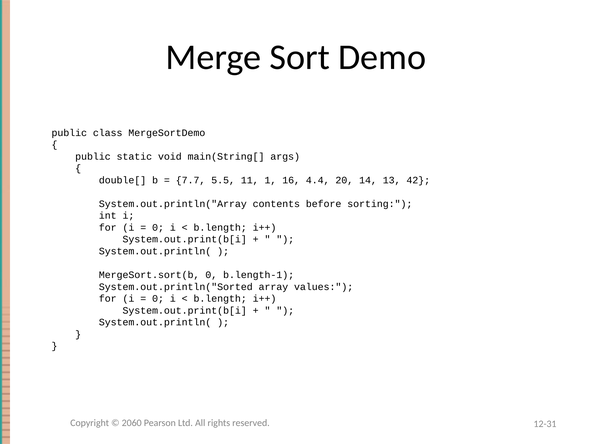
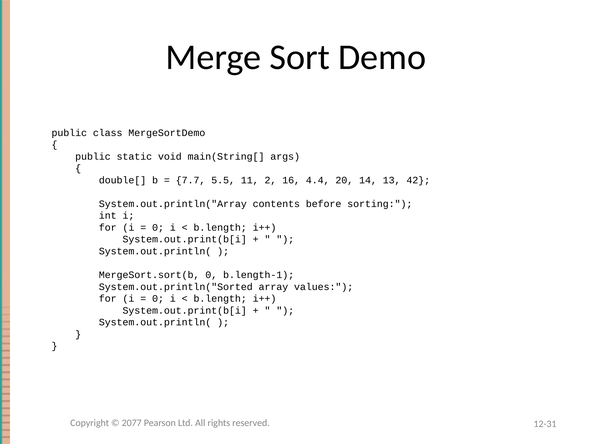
1: 1 -> 2
2060: 2060 -> 2077
